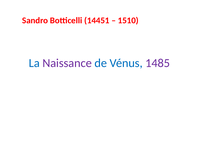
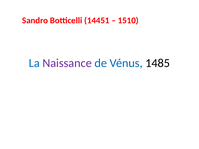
1485 colour: purple -> black
